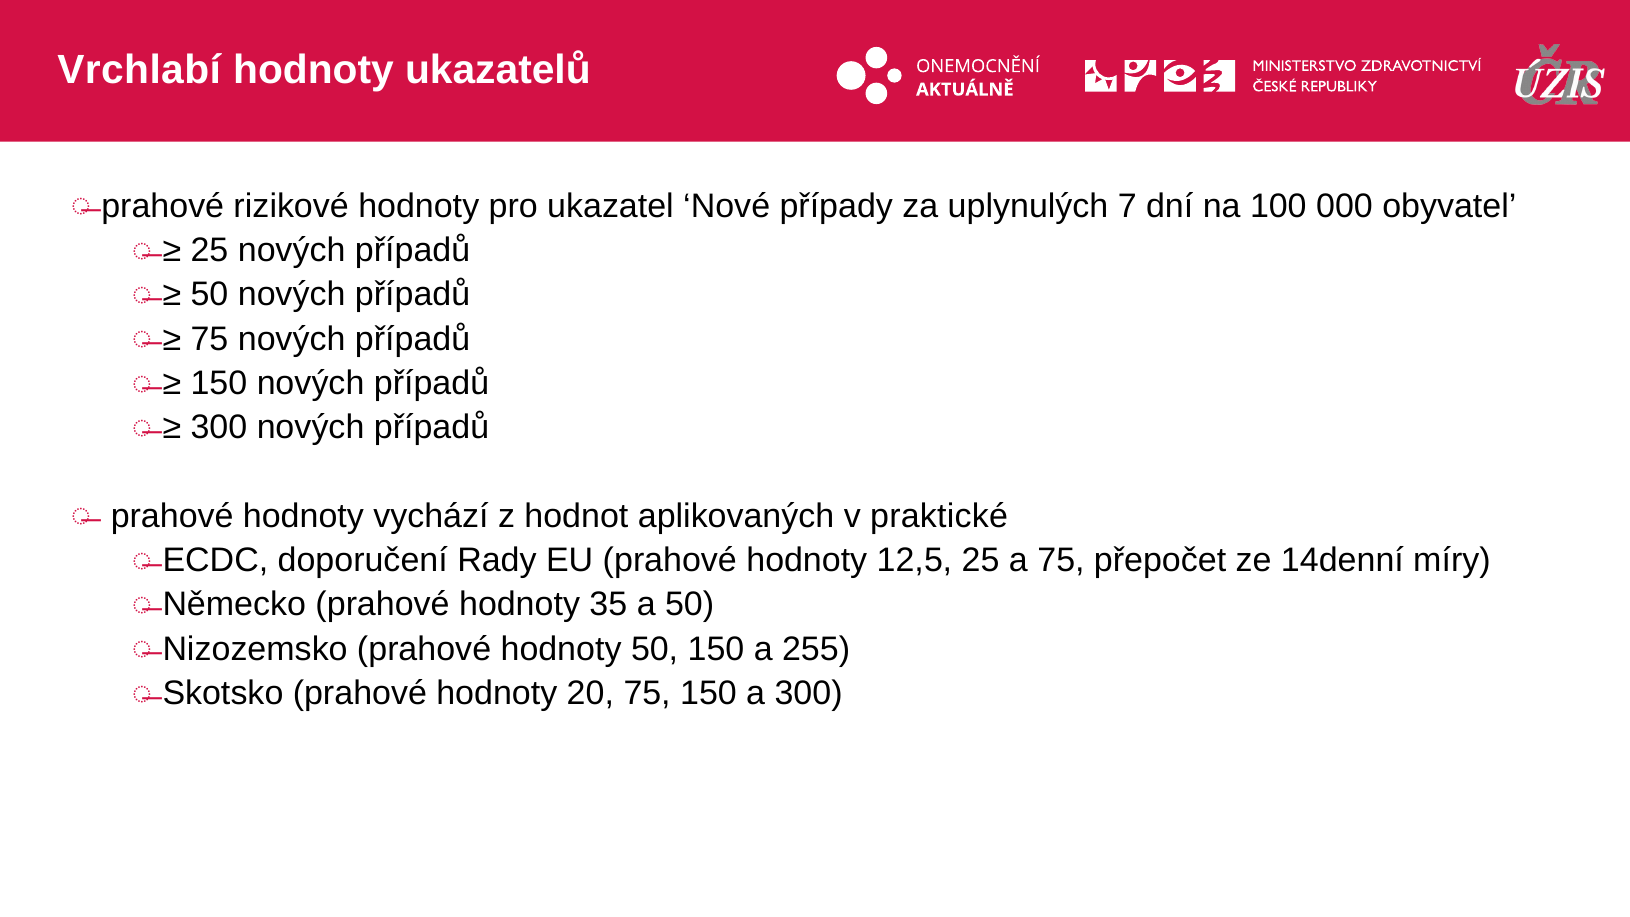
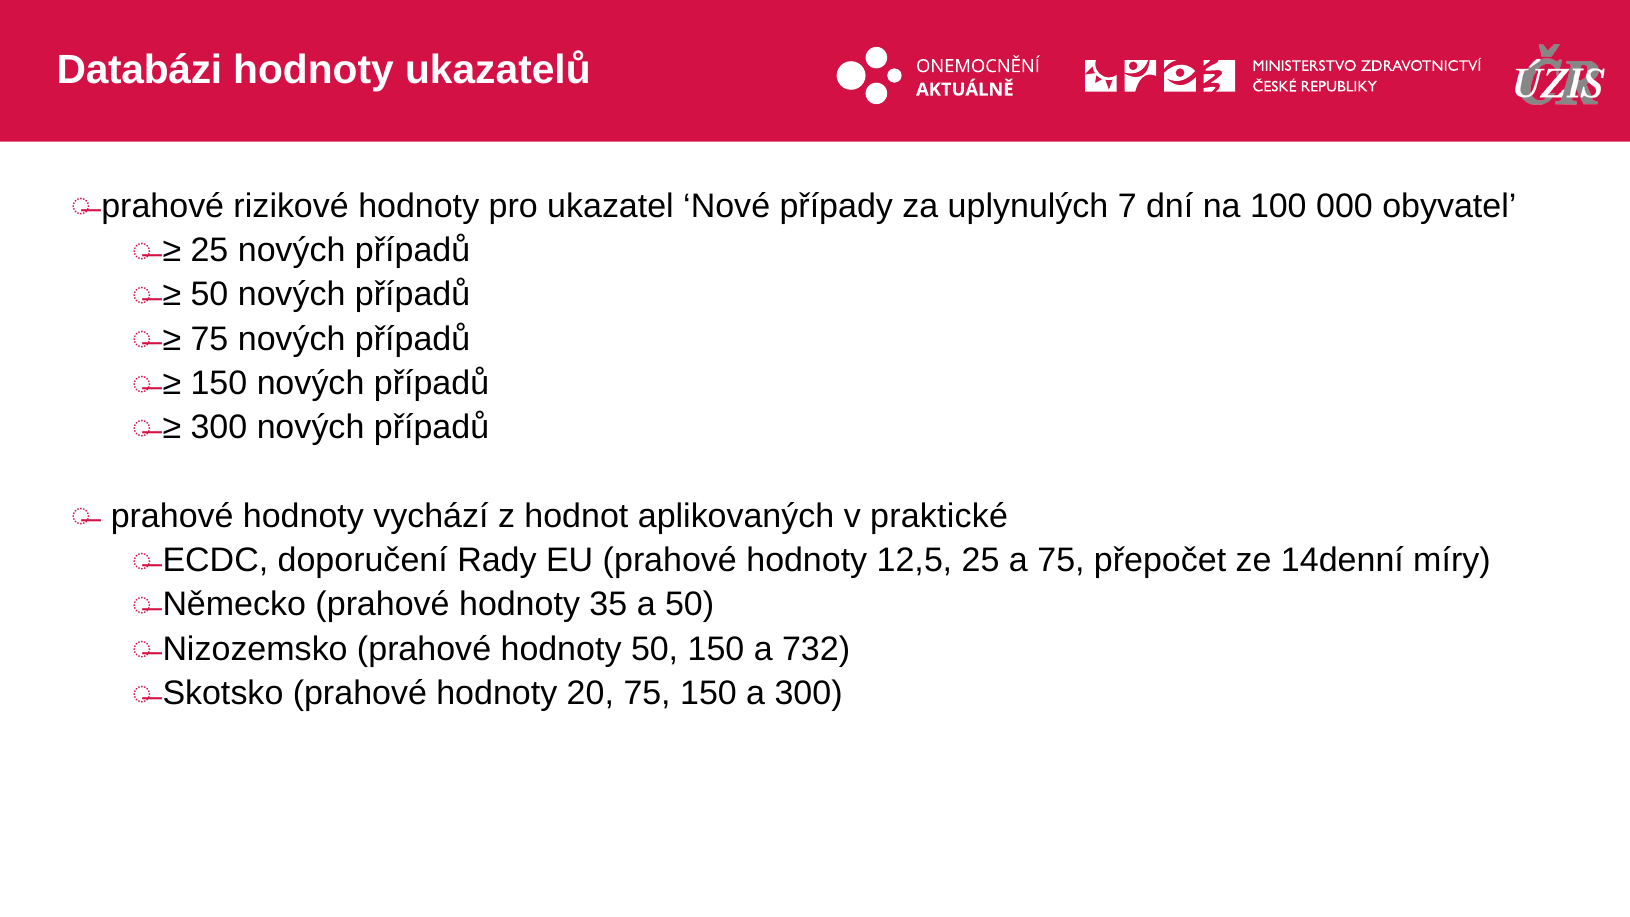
Vrchlabí: Vrchlabí -> Databázi
255: 255 -> 732
